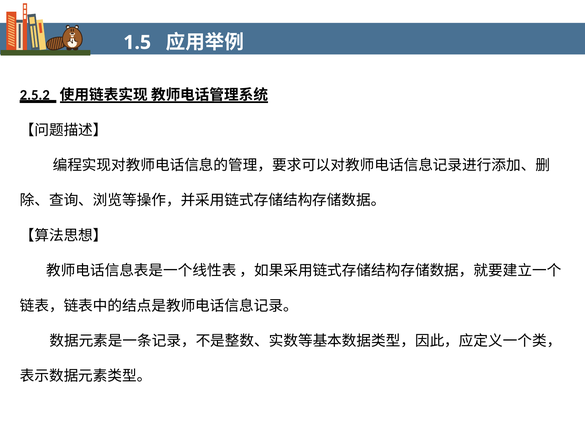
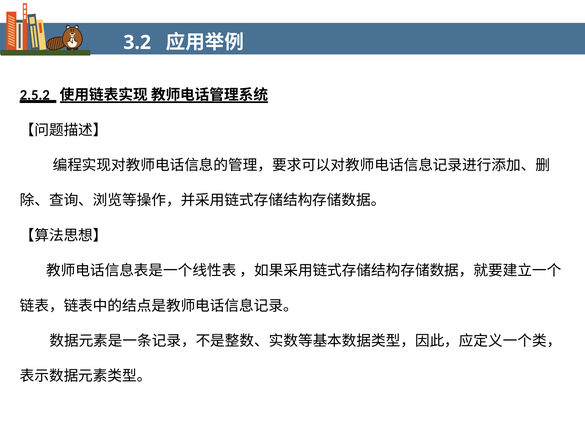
1.5: 1.5 -> 3.2
